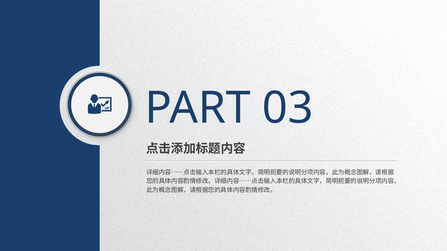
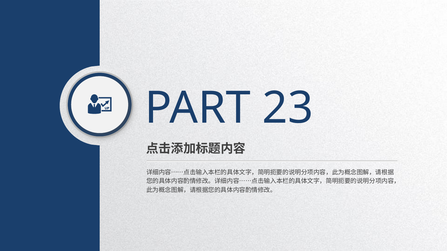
03: 03 -> 23
